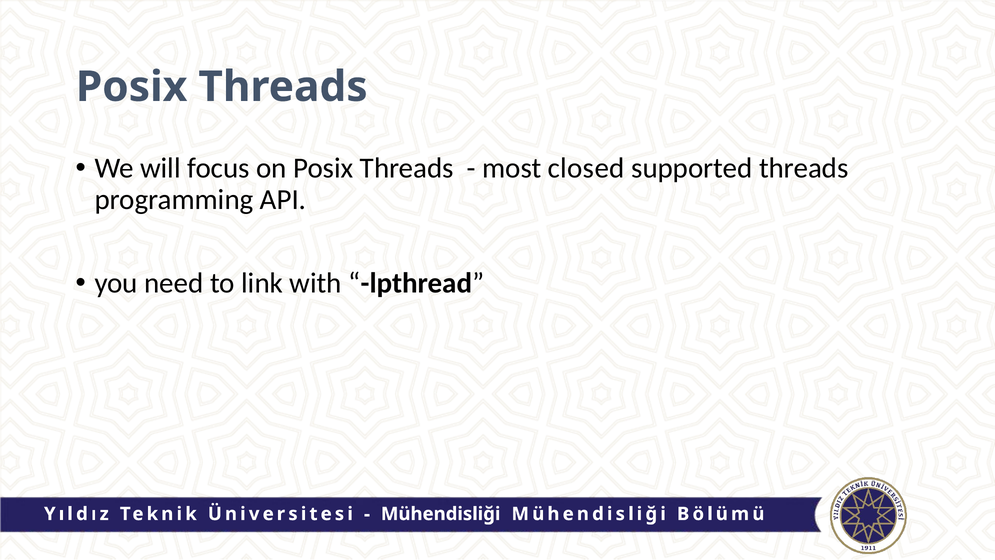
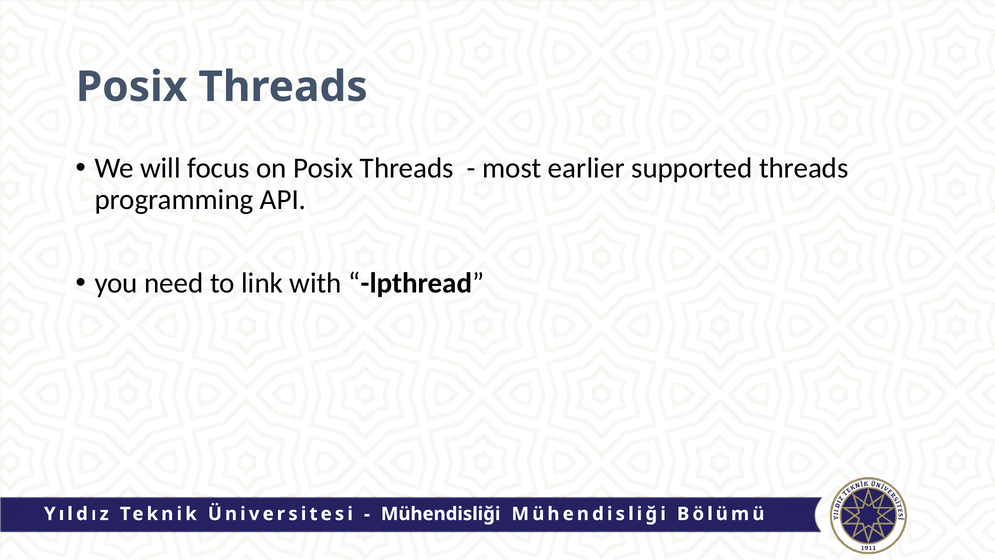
closed: closed -> earlier
